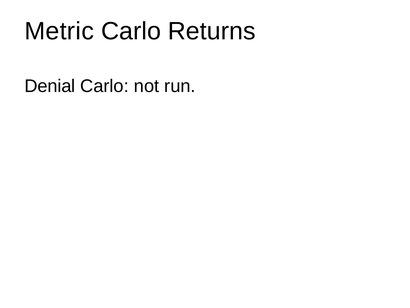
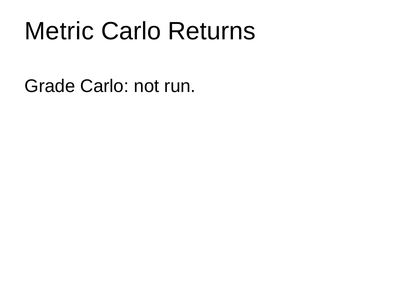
Denial: Denial -> Grade
